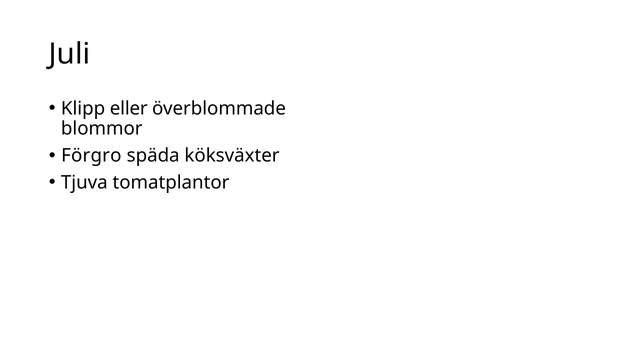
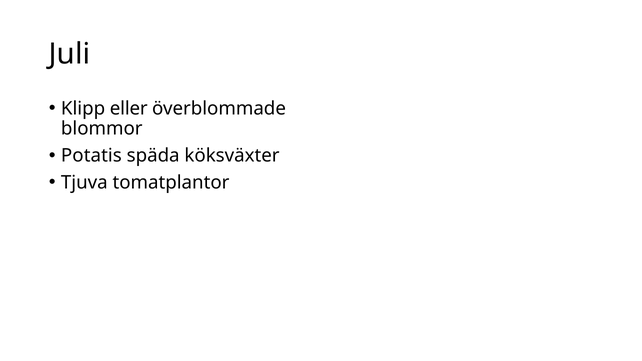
Förgro: Förgro -> Potatis
